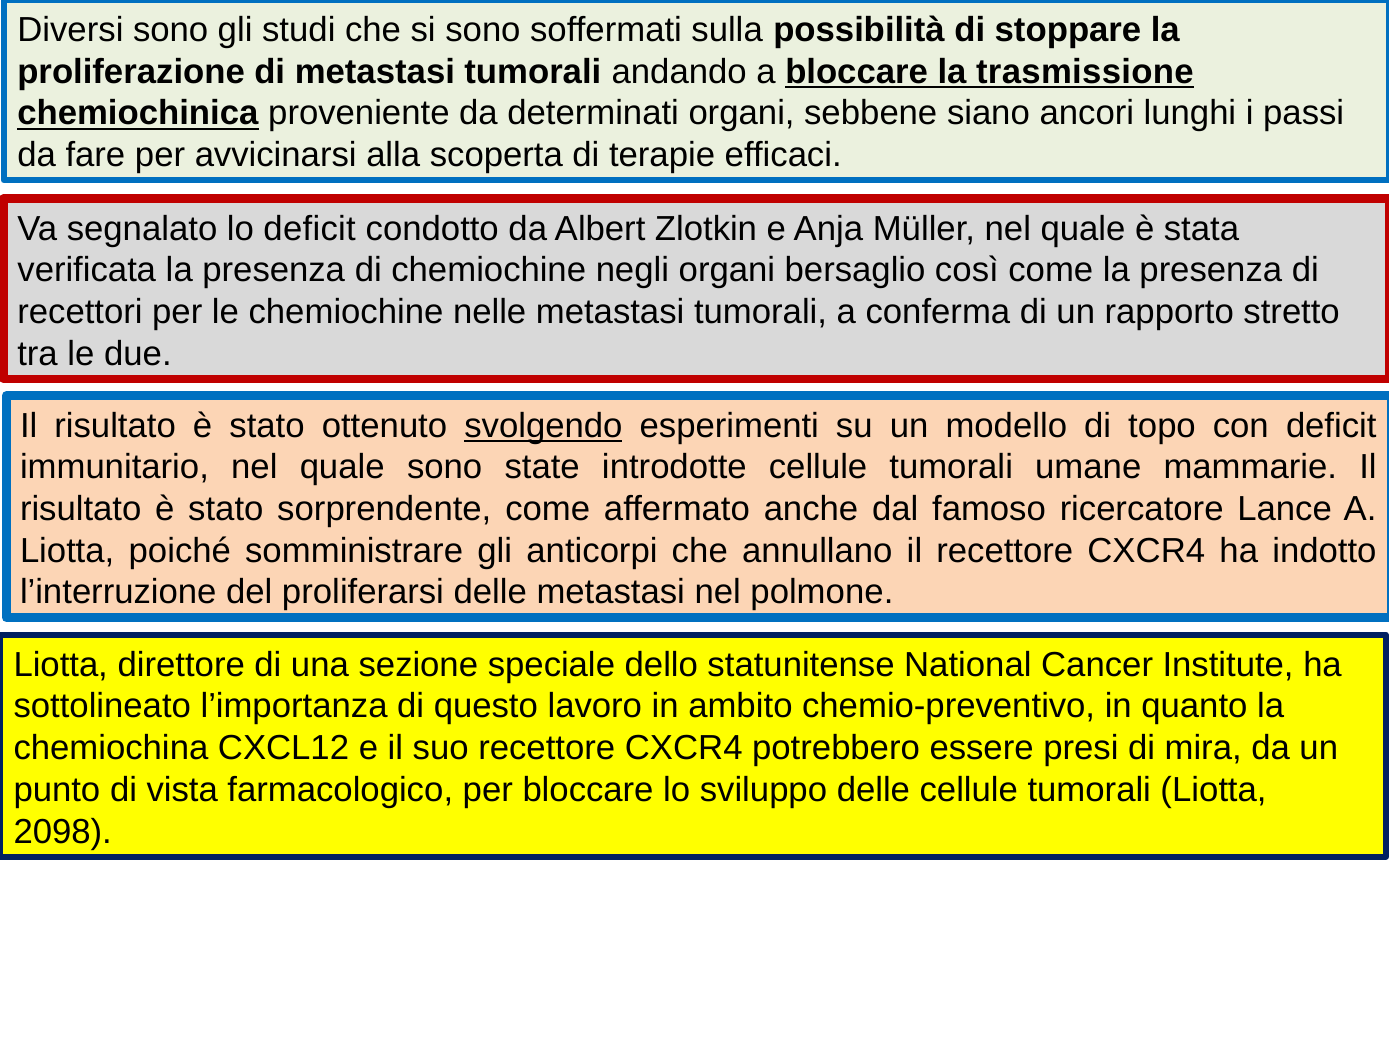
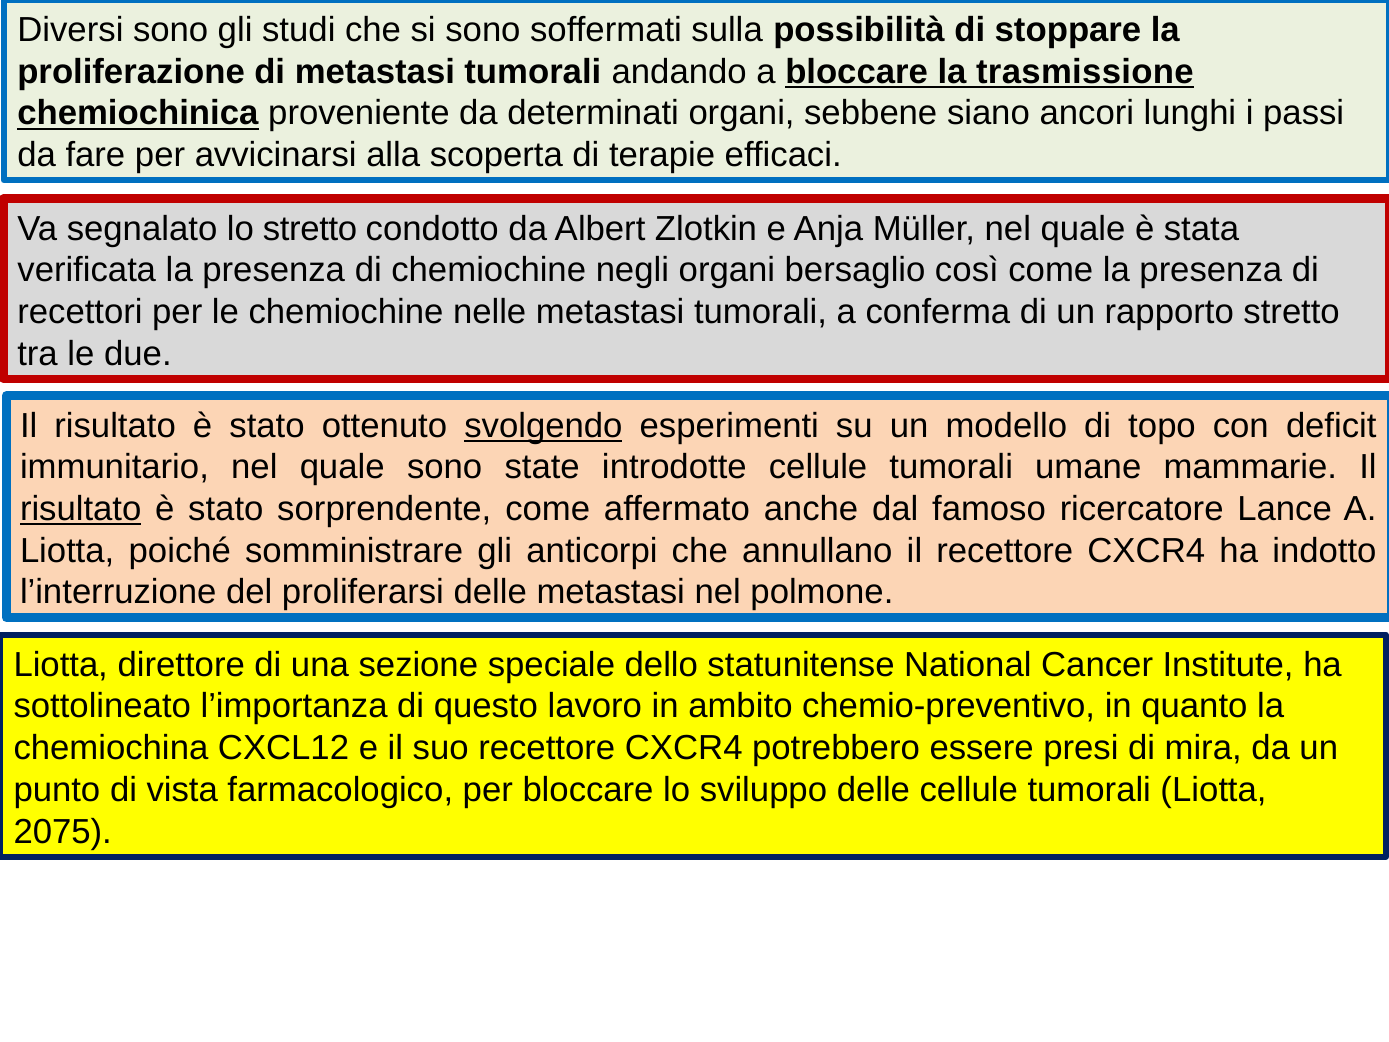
lo deficit: deficit -> stretto
risultato at (81, 509) underline: none -> present
2098: 2098 -> 2075
